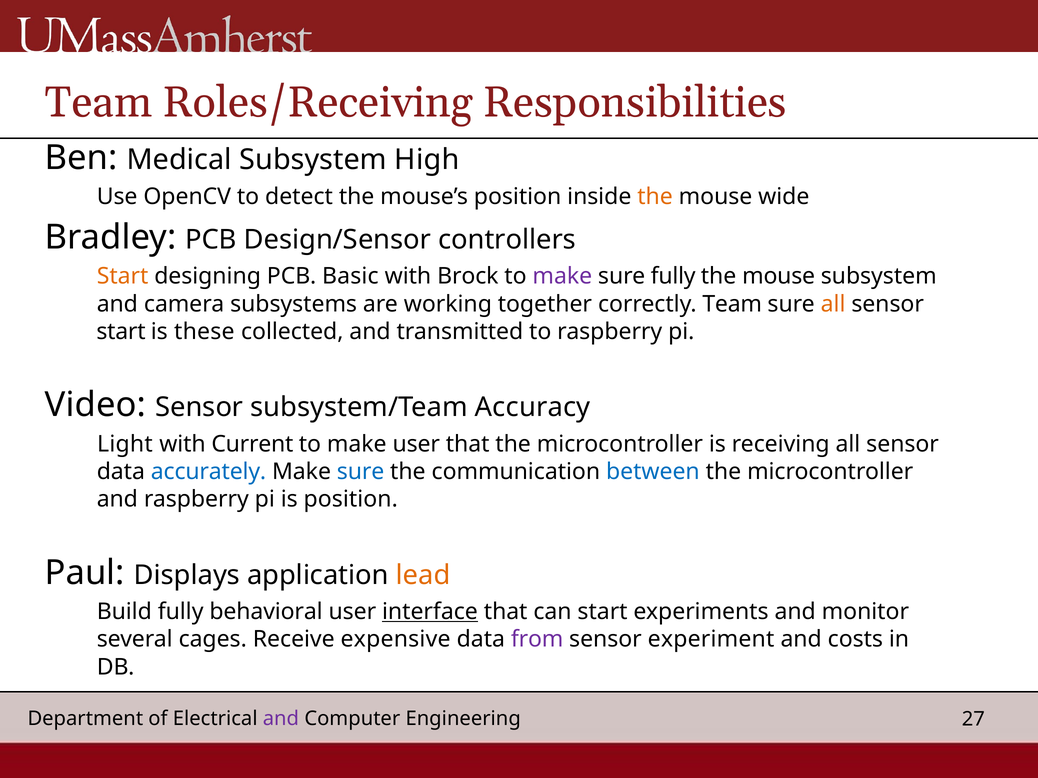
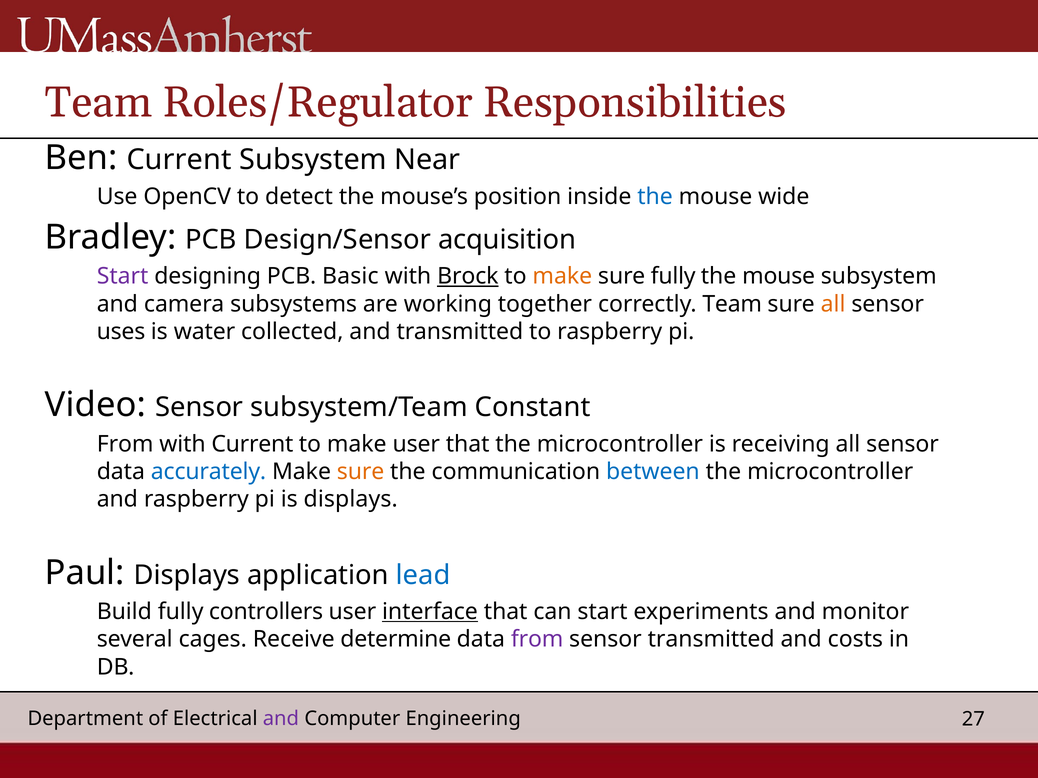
Roles/Receiving: Roles/Receiving -> Roles/Regulator
Ben Medical: Medical -> Current
High: High -> Near
the at (655, 197) colour: orange -> blue
controllers: controllers -> acquisition
Start at (123, 276) colour: orange -> purple
Brock underline: none -> present
make at (562, 276) colour: purple -> orange
start at (121, 332): start -> uses
these: these -> water
Accuracy: Accuracy -> Constant
Light at (125, 444): Light -> From
sure at (361, 472) colour: blue -> orange
is position: position -> displays
lead colour: orange -> blue
behavioral: behavioral -> controllers
expensive: expensive -> determine
sensor experiment: experiment -> transmitted
